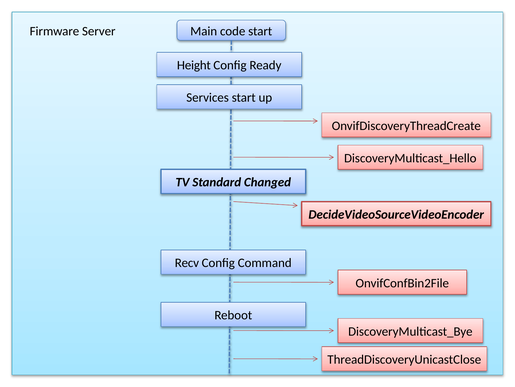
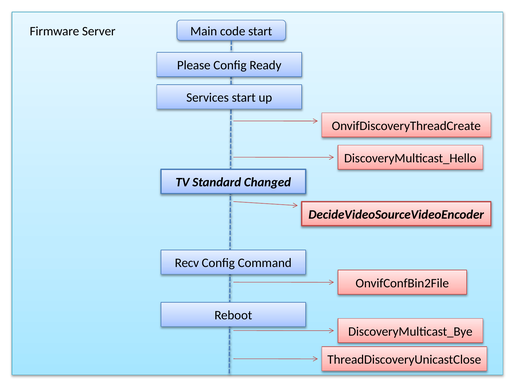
Height: Height -> Please
